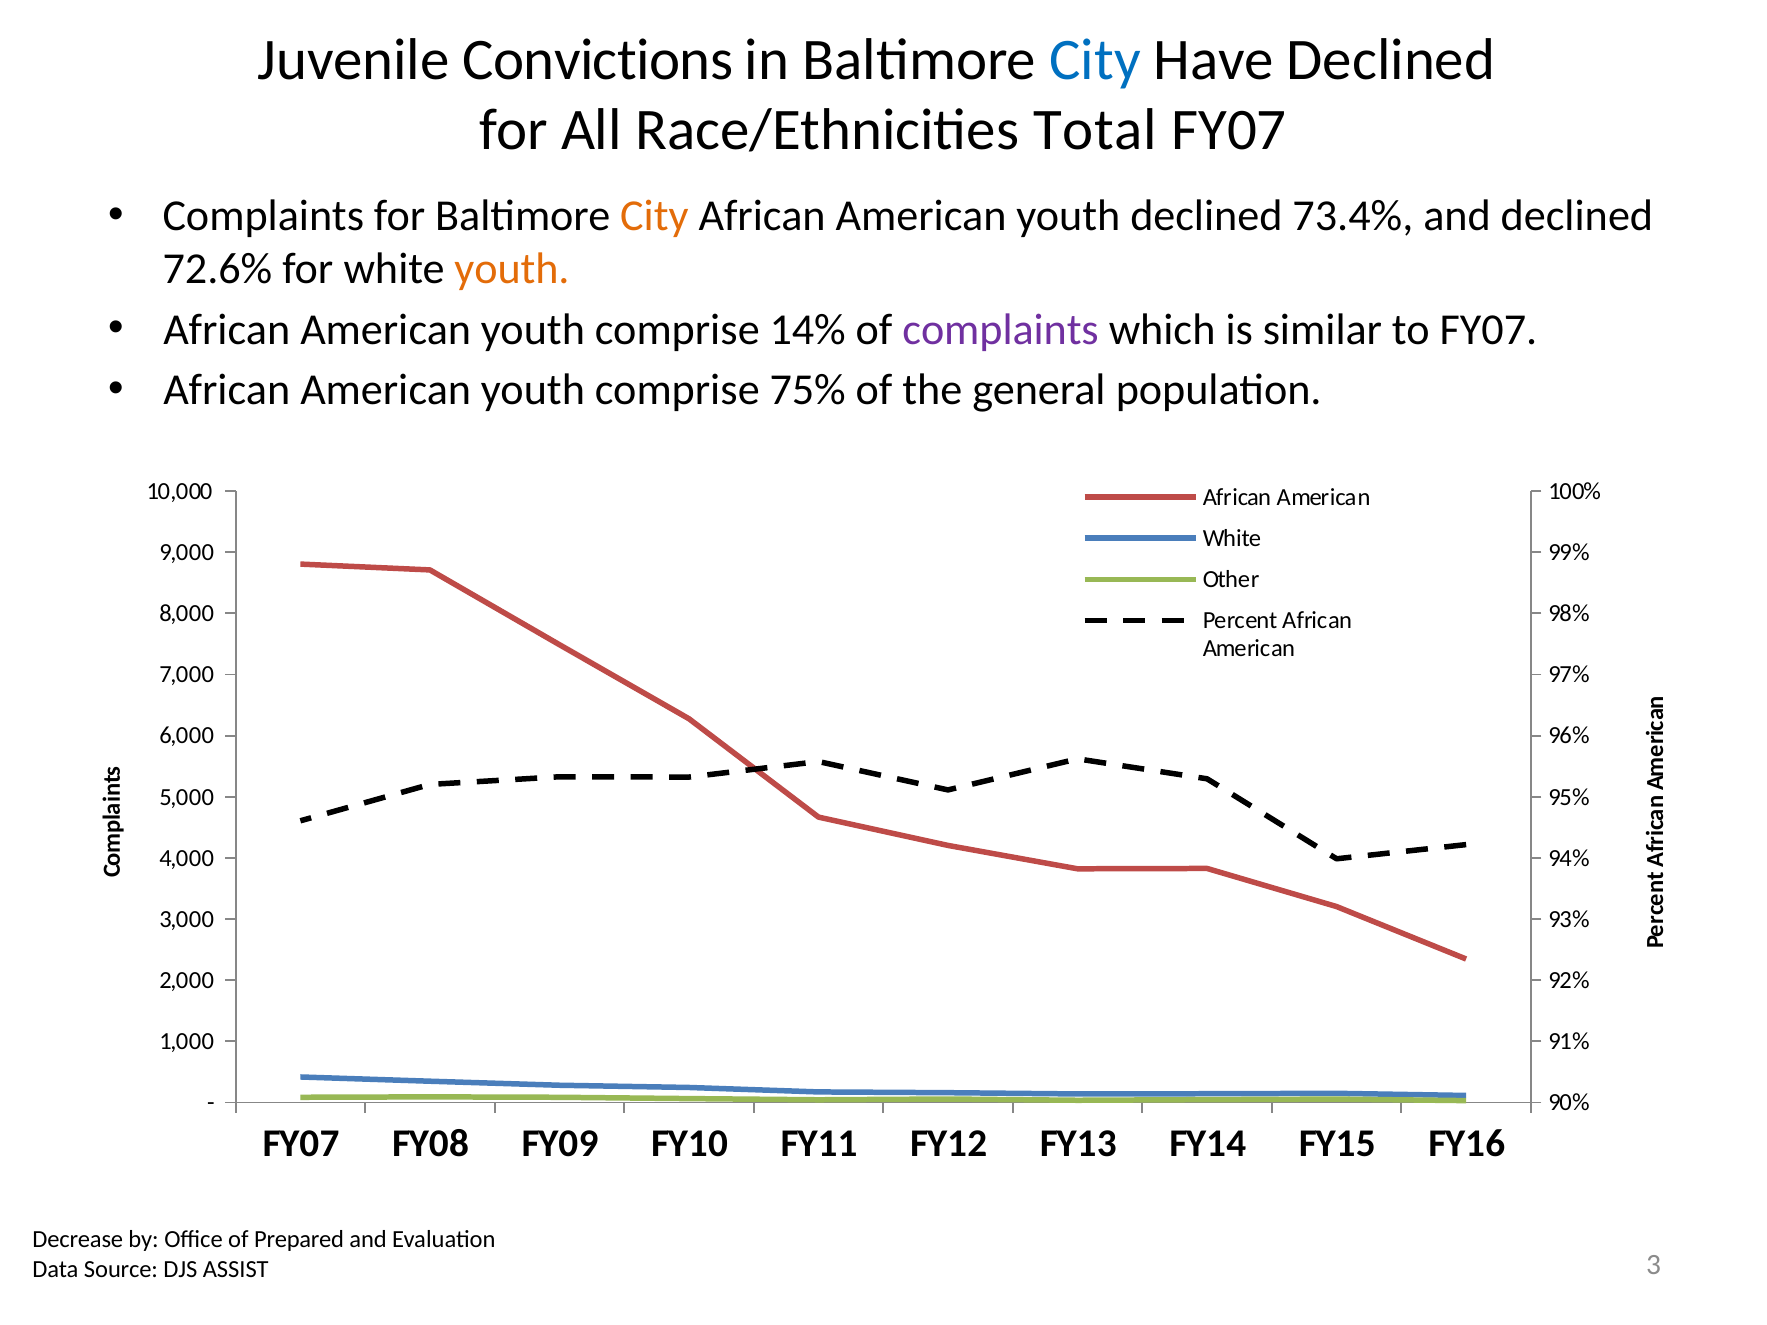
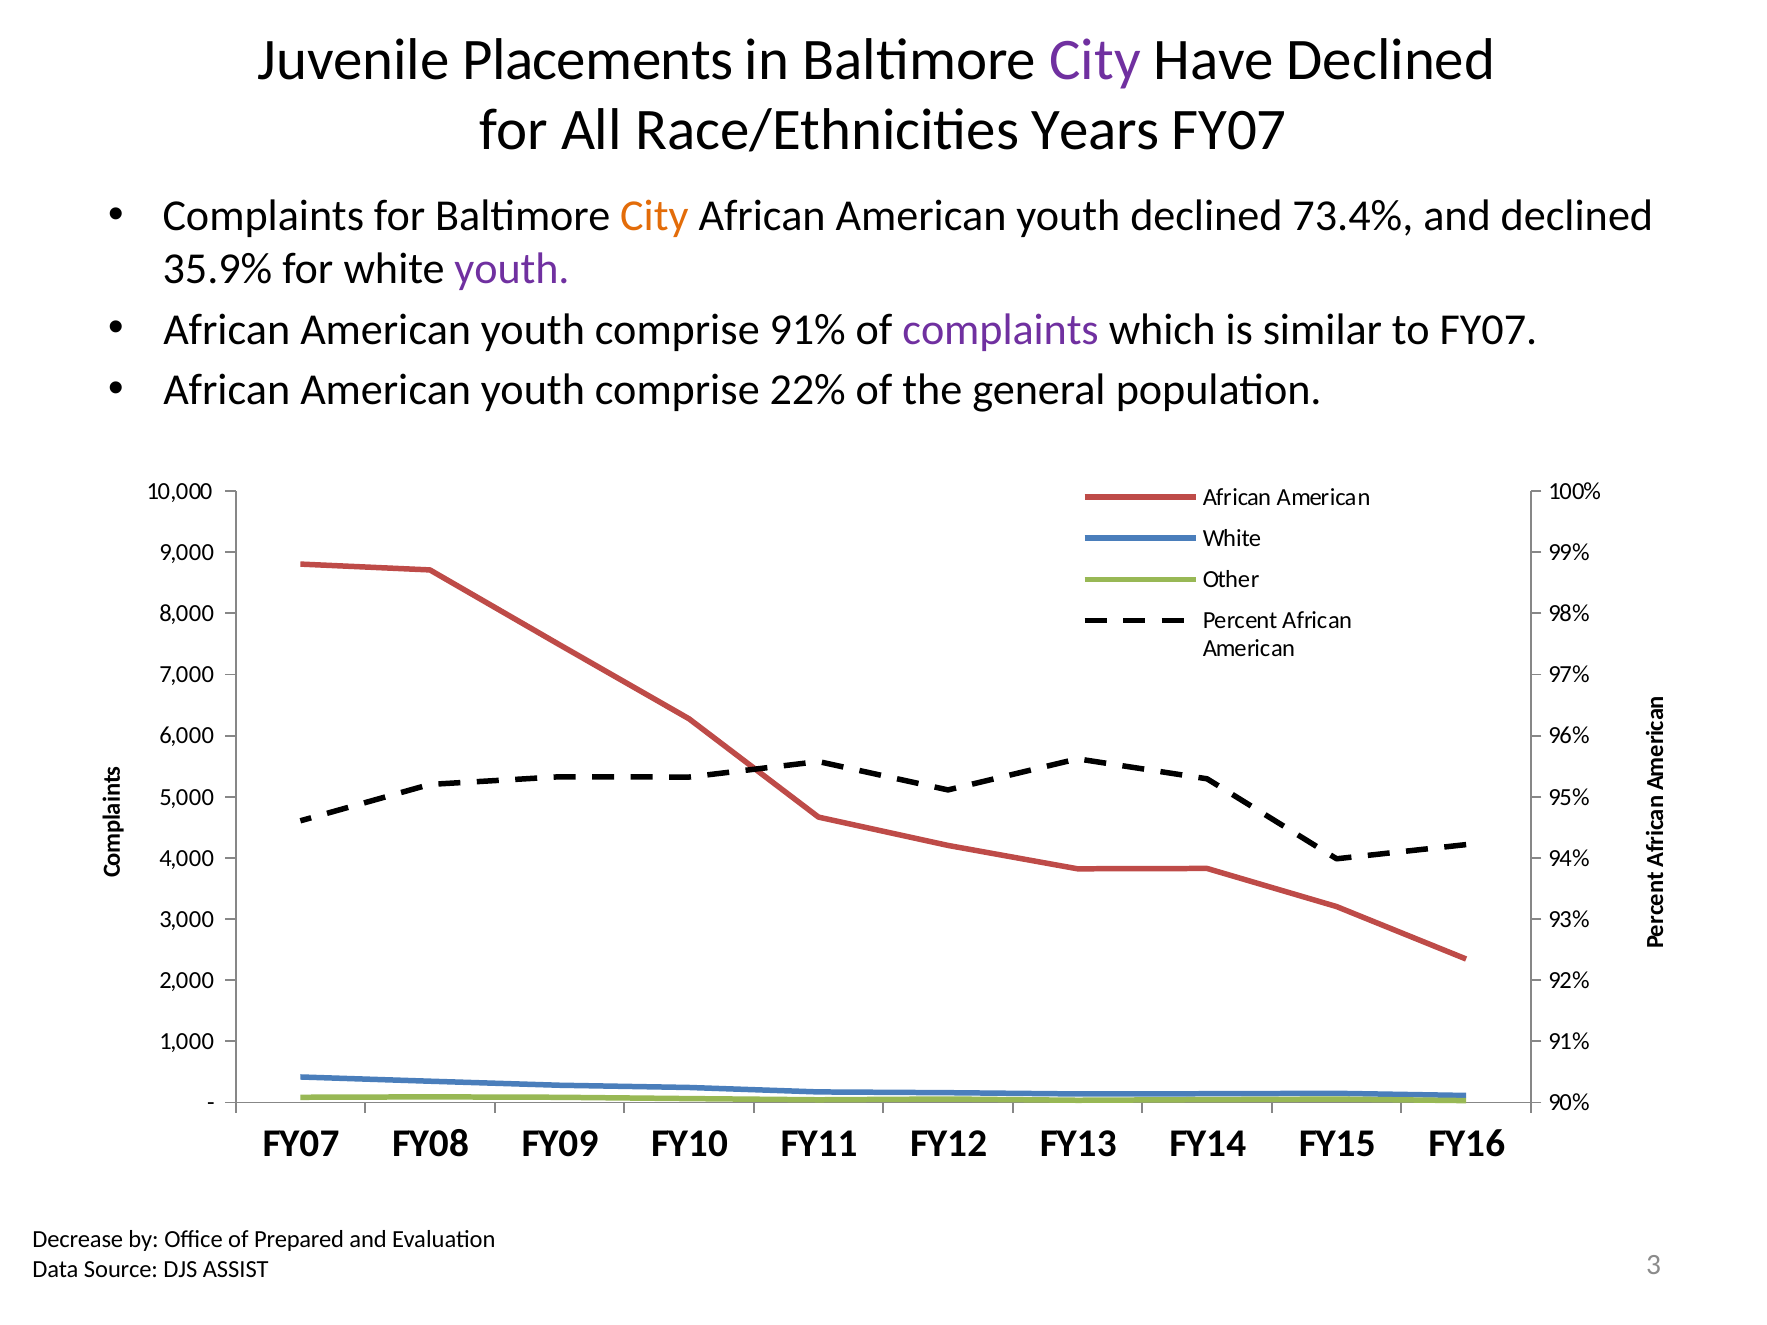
Convictions: Convictions -> Placements
City at (1095, 60) colour: blue -> purple
Total: Total -> Years
72.6%: 72.6% -> 35.9%
youth at (512, 269) colour: orange -> purple
comprise 14%: 14% -> 91%
75%: 75% -> 22%
